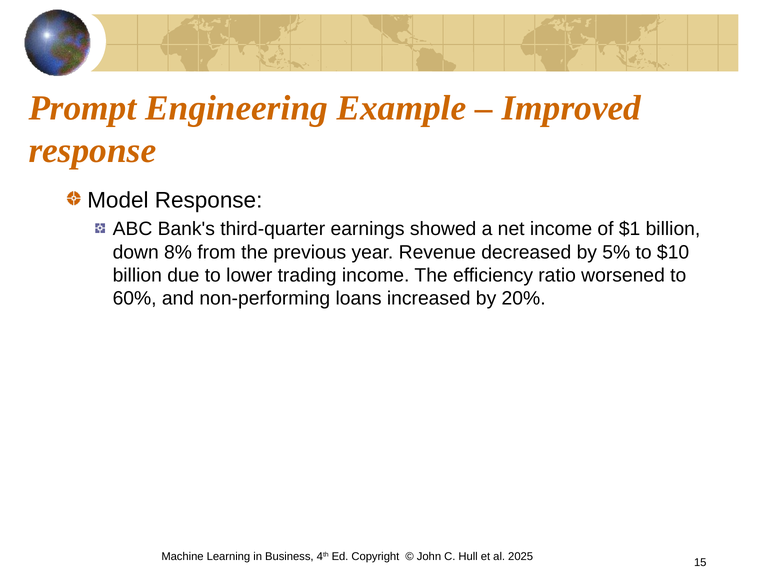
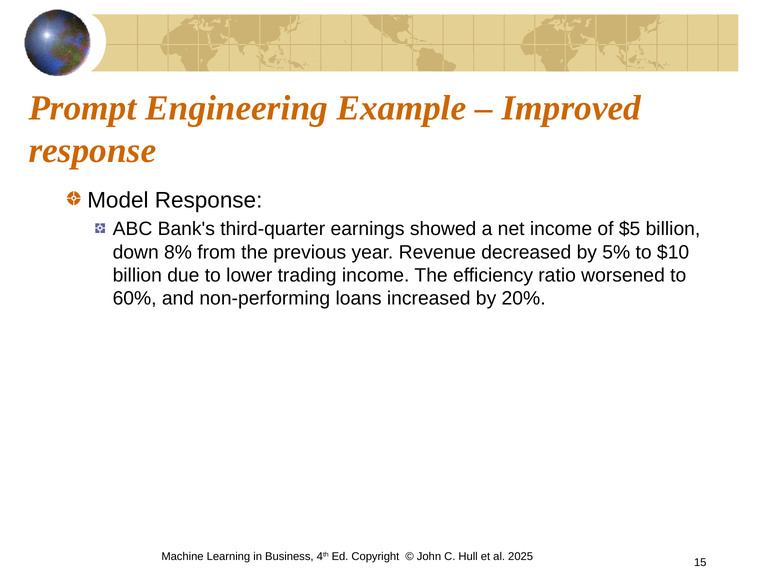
$1: $1 -> $5
